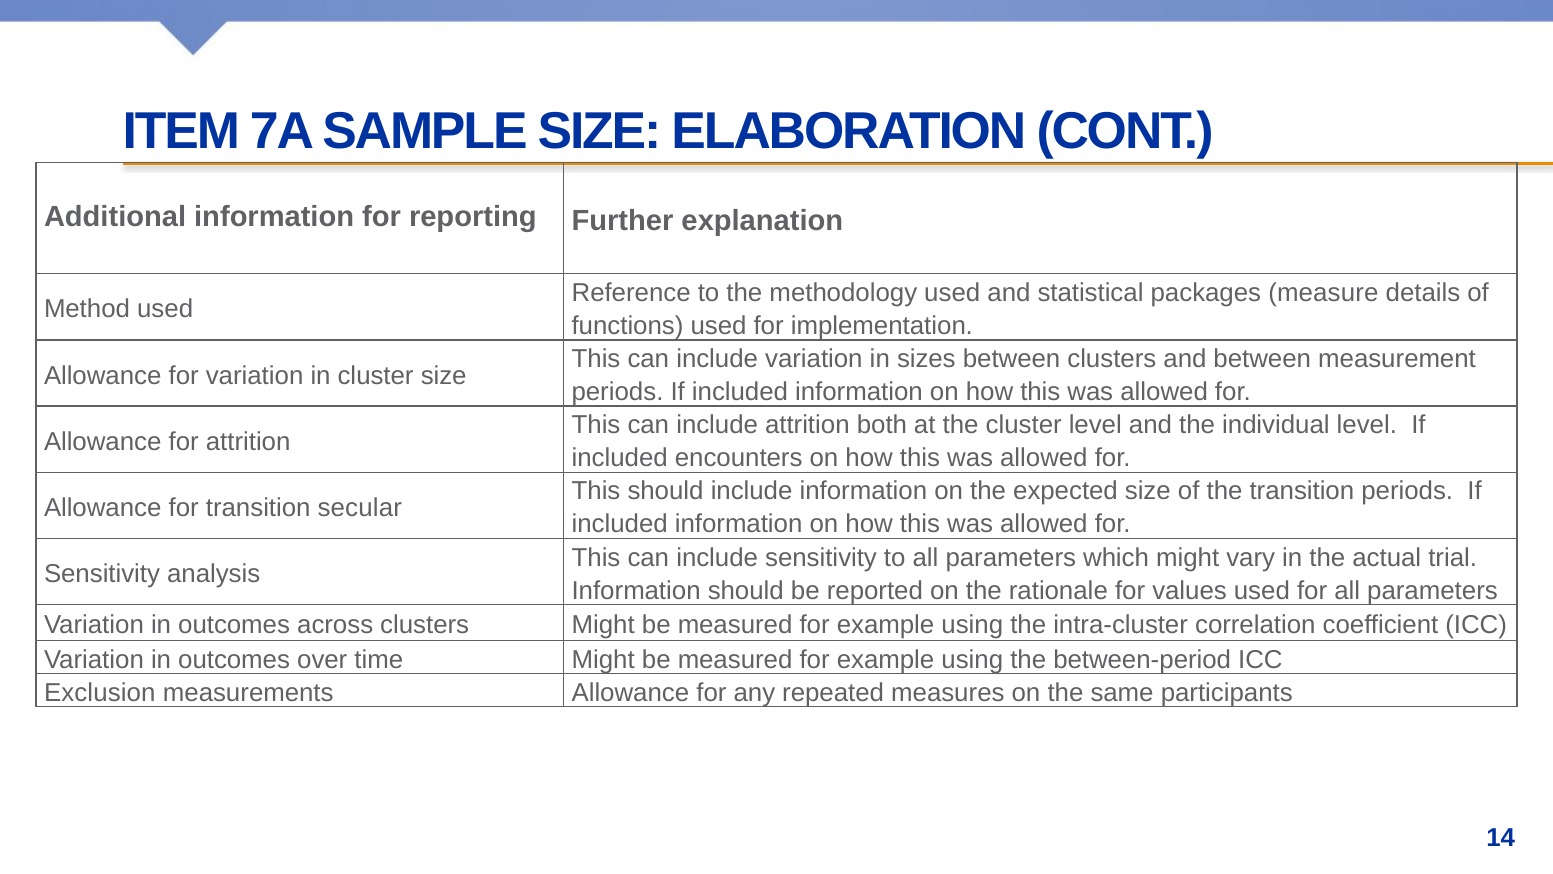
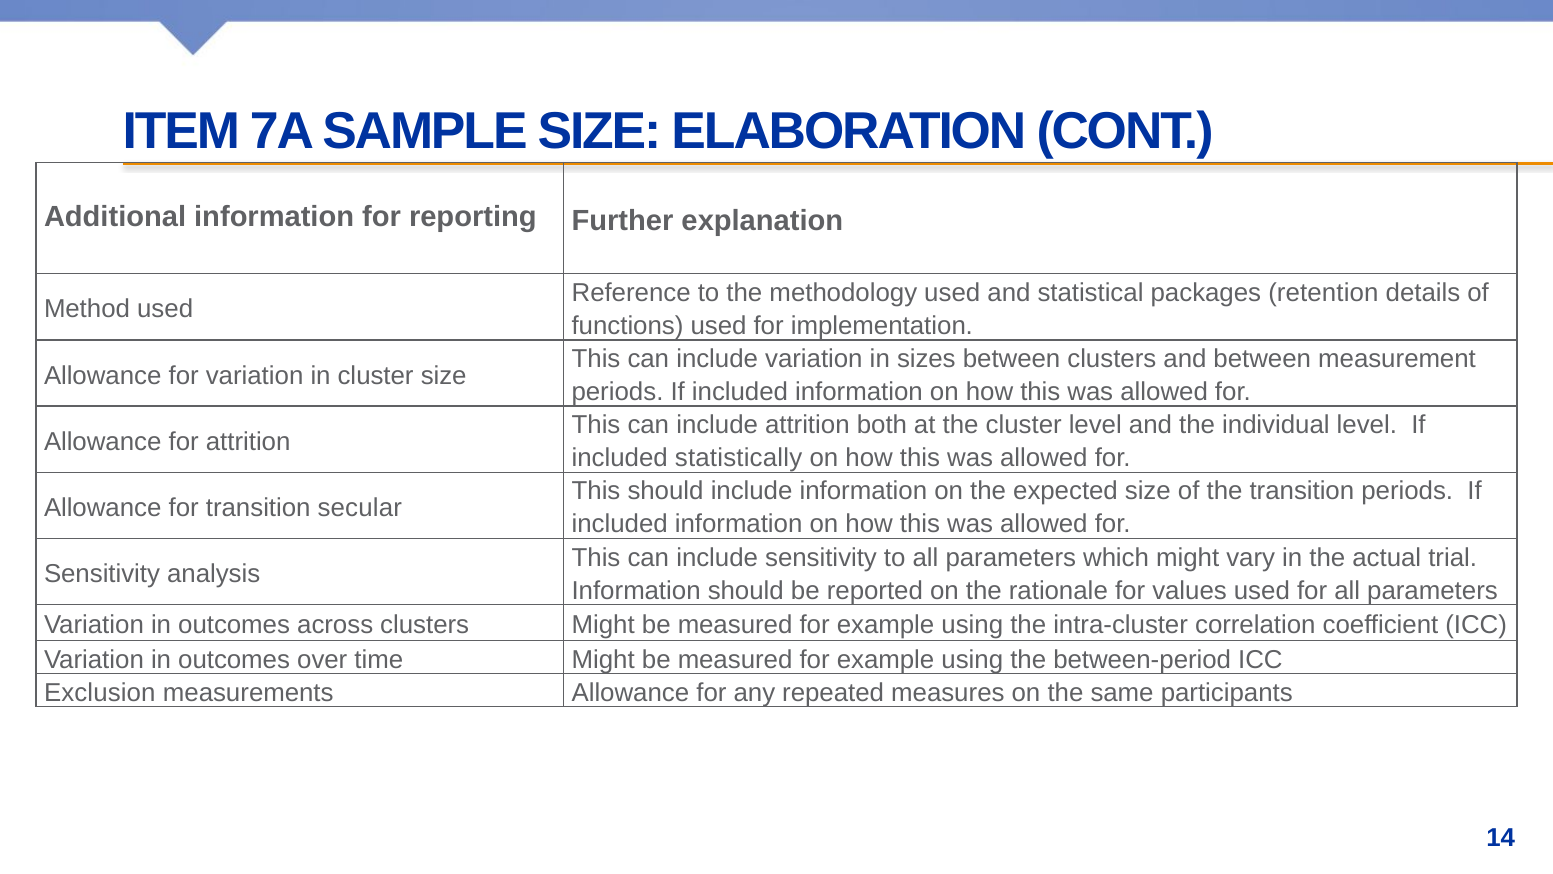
measure: measure -> retention
encounters: encounters -> statistically
